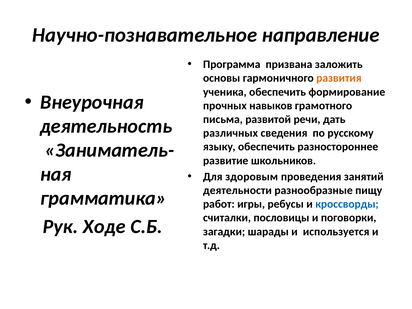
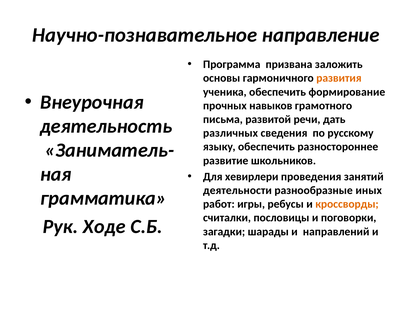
здоровым: здоровым -> хевирлери
пищу: пищу -> иных
кроссворды colour: blue -> orange
используется: используется -> направлений
